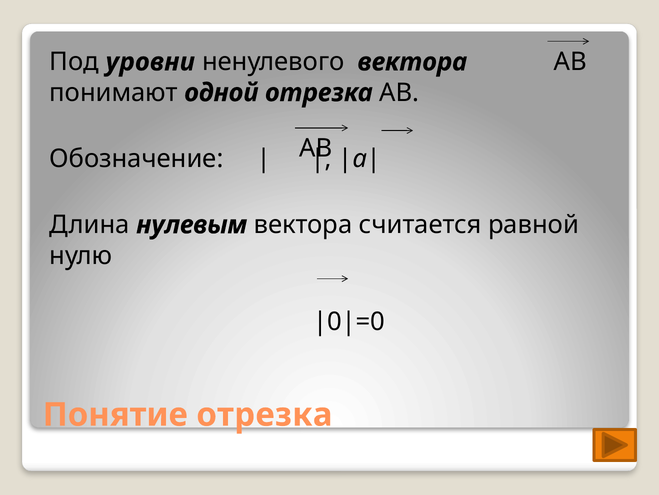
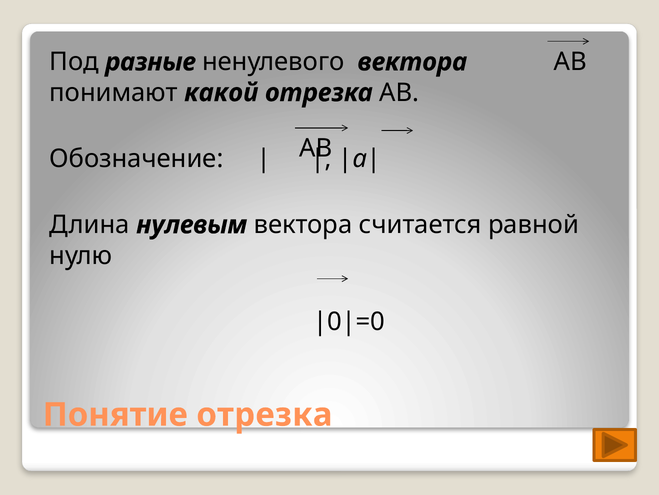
уровни: уровни -> разные
одной: одной -> какой
